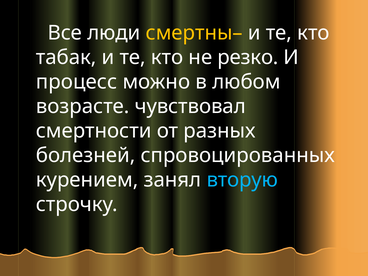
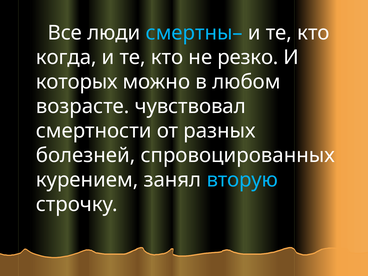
смертны– colour: yellow -> light blue
табак: табак -> когда
процесс: процесс -> которых
